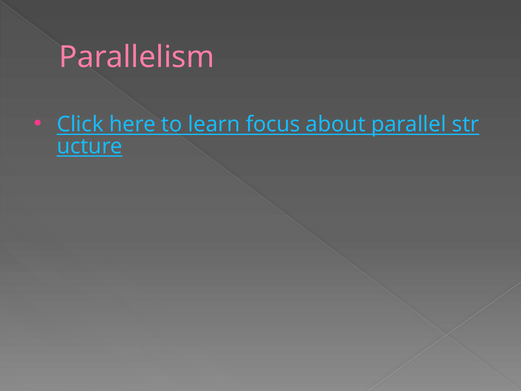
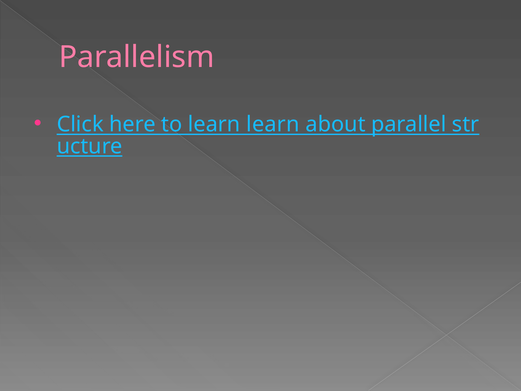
learn focus: focus -> learn
